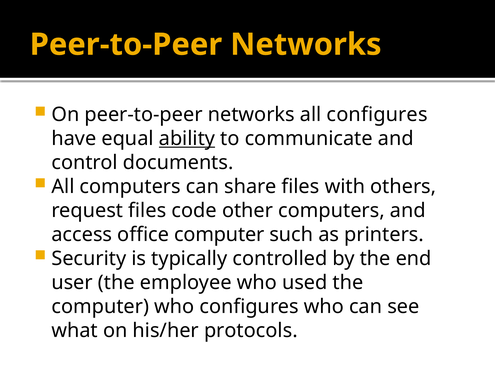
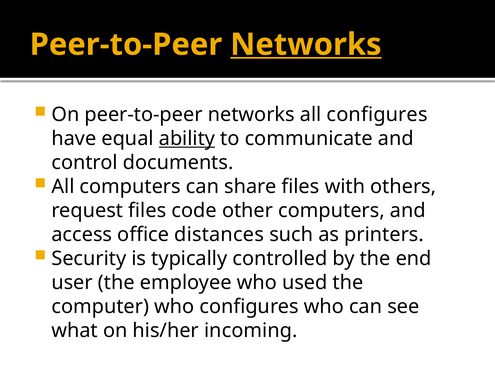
Networks at (306, 44) underline: none -> present
office computer: computer -> distances
protocols: protocols -> incoming
